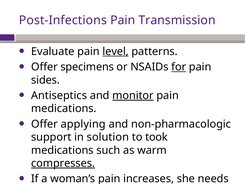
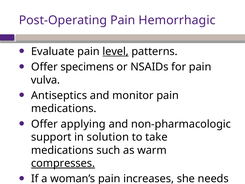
Post-Infections: Post-Infections -> Post-Operating
Transmission: Transmission -> Hemorrhagic
for underline: present -> none
sides: sides -> vulva
monitor underline: present -> none
took: took -> take
